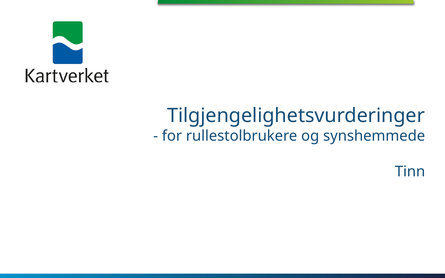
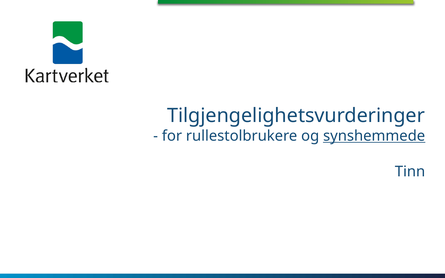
synshemmede underline: none -> present
